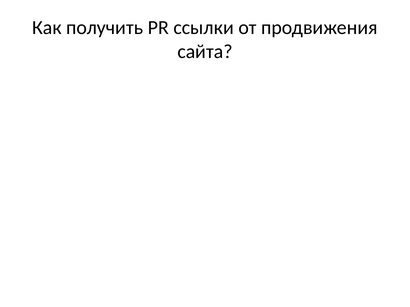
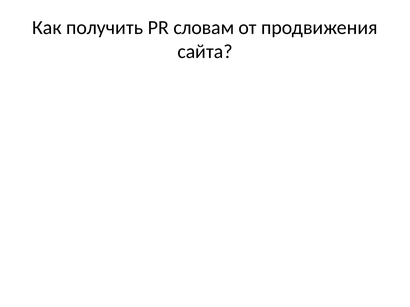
ссылки: ссылки -> словам
